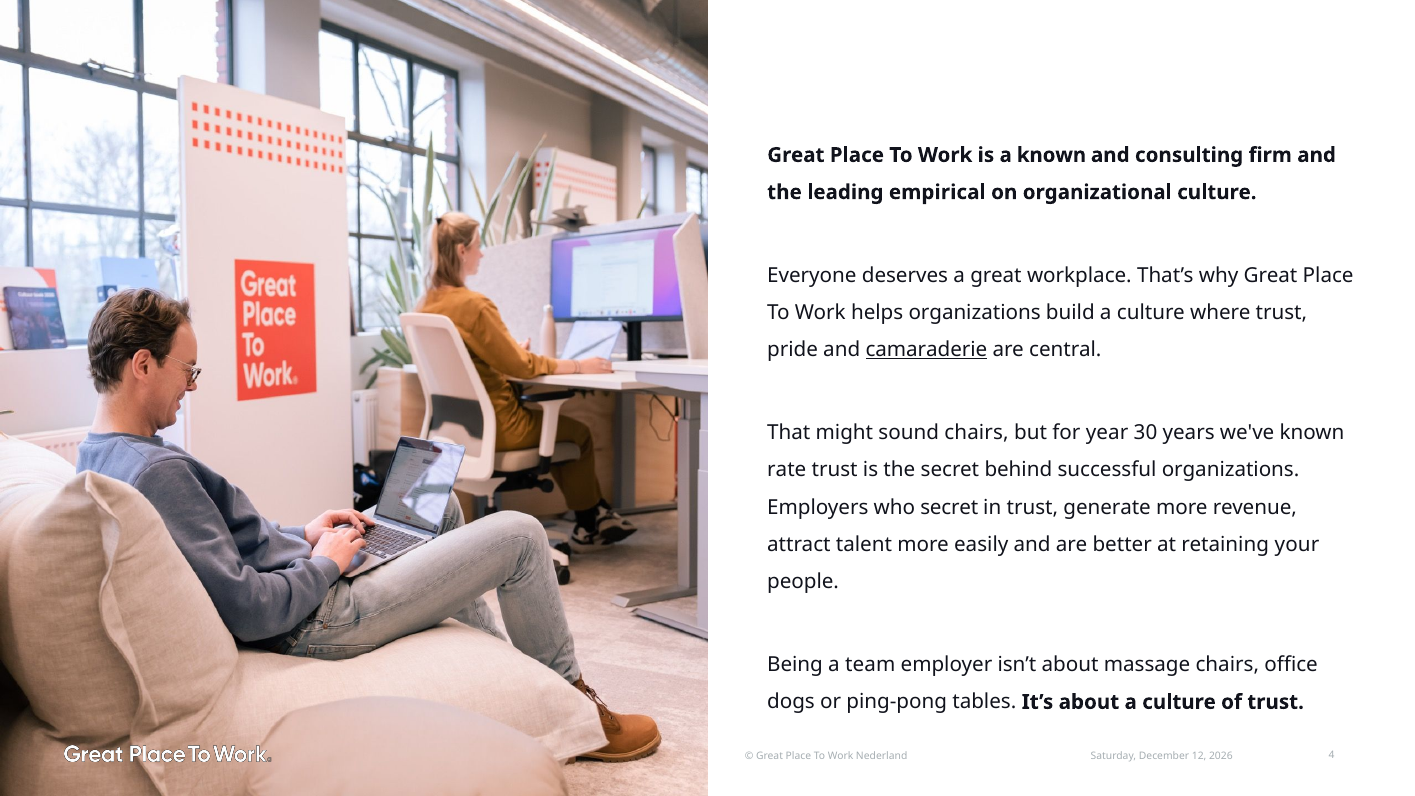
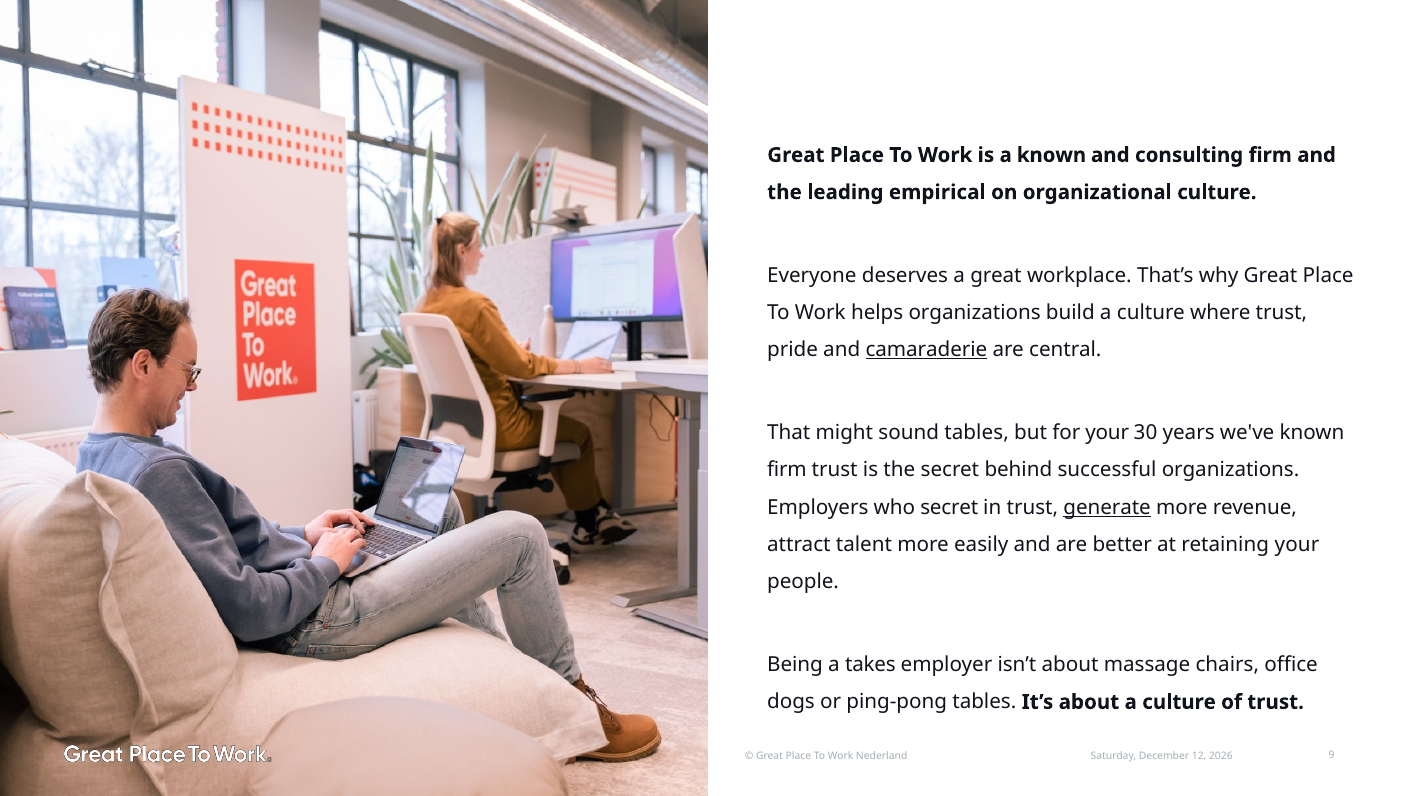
sound chairs: chairs -> tables
for year: year -> your
rate at (787, 470): rate -> firm
generate underline: none -> present
team: team -> takes
4: 4 -> 9
